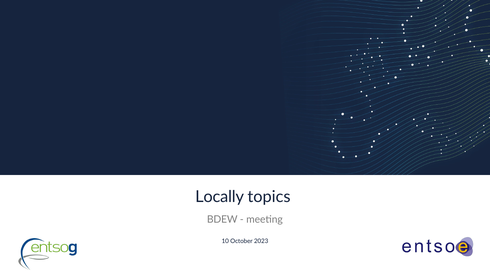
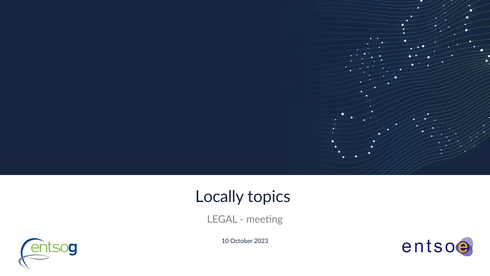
BDEW: BDEW -> LEGAL
